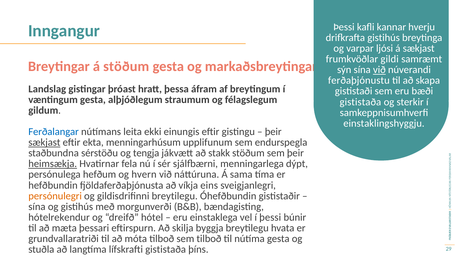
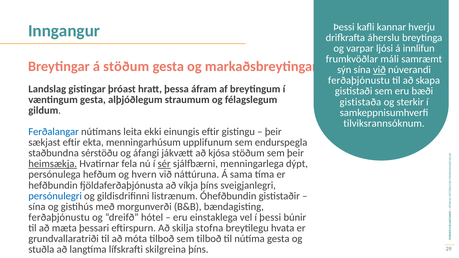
drifkrafta gistihús: gistihús -> áherslu
á sækjast: sækjast -> innlifun
gildi: gildi -> máli
einstaklingshyggju: einstaklingshyggju -> tilviksrannsóknum
sækjast at (44, 143) underline: present -> none
tengja: tengja -> áfangi
stakk: stakk -> kjósa
sér underline: none -> present
víkja eins: eins -> þíns
persónulegri colour: orange -> blue
gildisdrifinni breytilegu: breytilegu -> listrænum
hótelrekendur at (59, 217): hótelrekendur -> ferðaþjónustu
byggja: byggja -> stofna
lífskrafti gististaða: gististaða -> skilgreina
